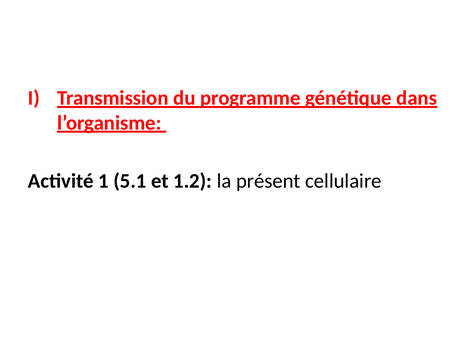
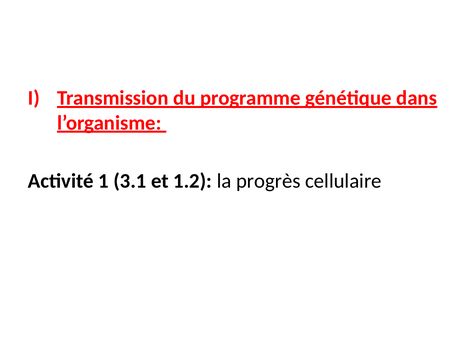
5.1: 5.1 -> 3.1
présent: présent -> progrès
